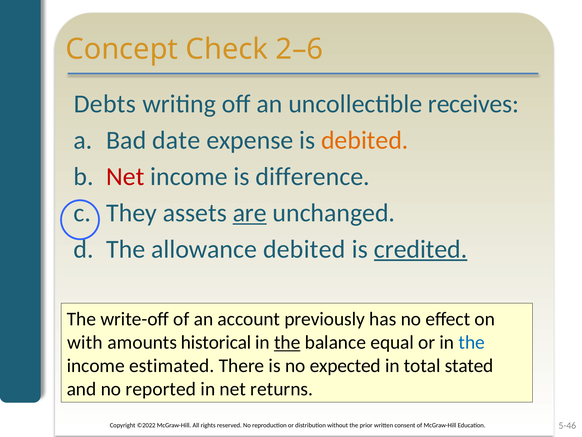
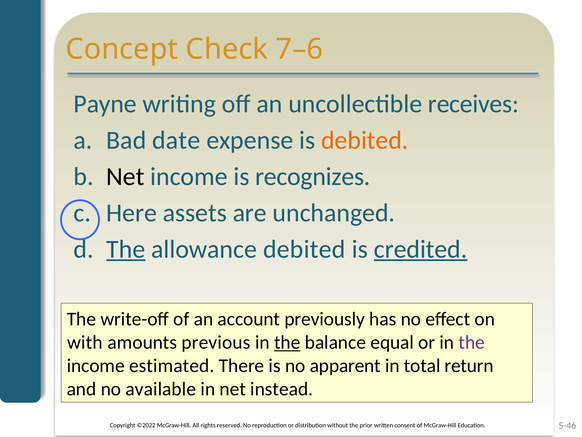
2–6: 2–6 -> 7–6
Debts: Debts -> Payne
Net at (125, 176) colour: red -> black
difference: difference -> recognizes
They: They -> Here
are underline: present -> none
The at (126, 249) underline: none -> present
historical: historical -> previous
the at (472, 342) colour: blue -> purple
expected: expected -> apparent
stated: stated -> return
reported: reported -> available
returns: returns -> instead
